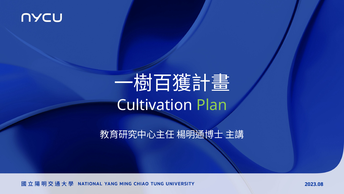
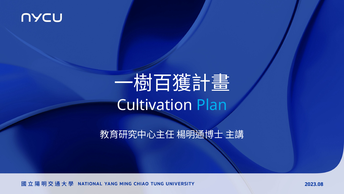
Plan colour: light green -> light blue
